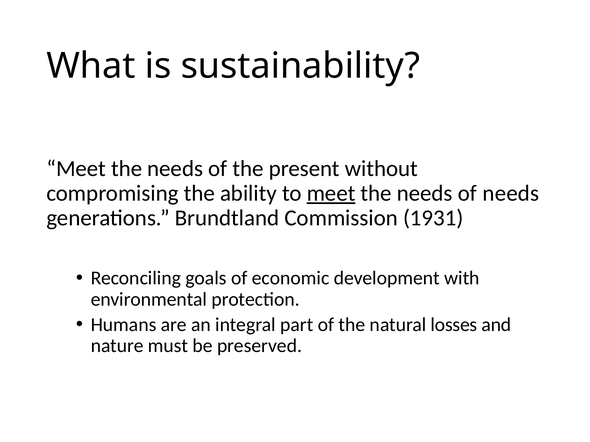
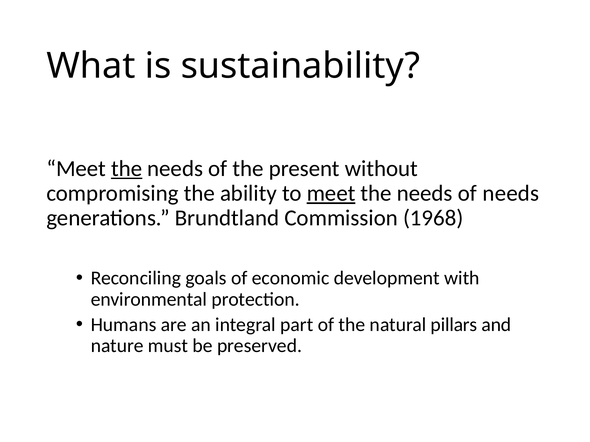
the at (127, 169) underline: none -> present
1931: 1931 -> 1968
losses: losses -> pillars
